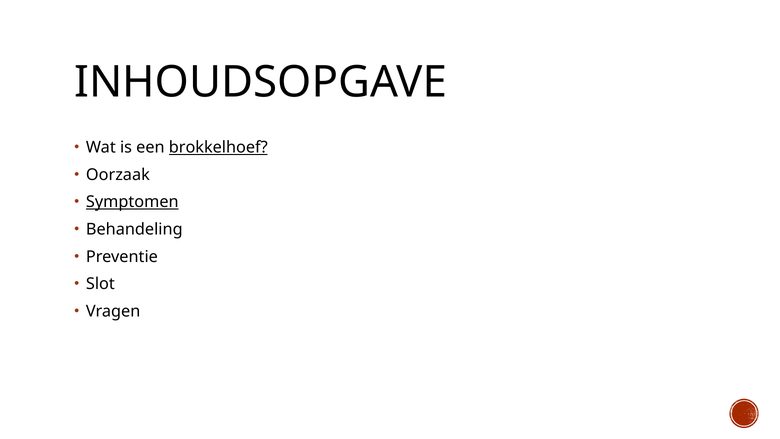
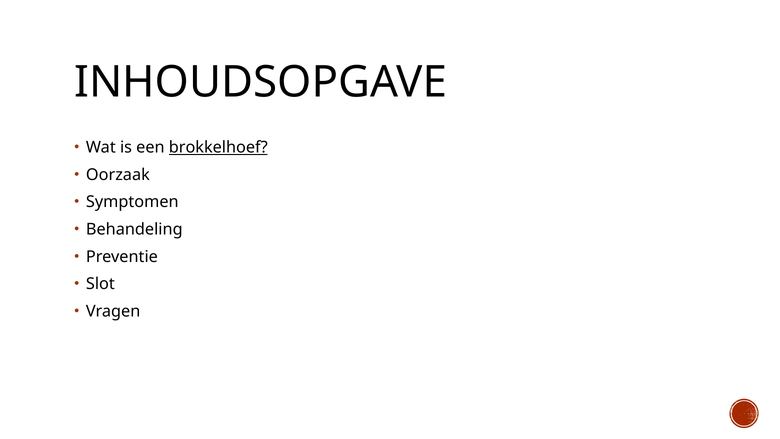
Symptomen underline: present -> none
